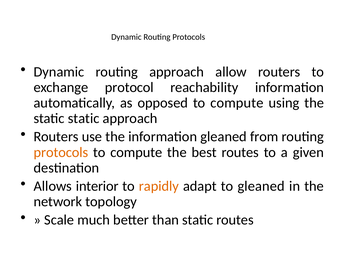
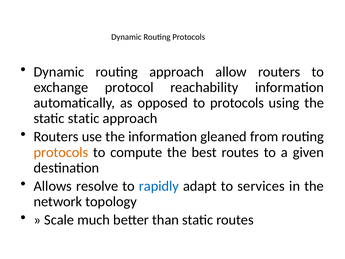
opposed to compute: compute -> protocols
interior: interior -> resolve
rapidly colour: orange -> blue
to gleaned: gleaned -> services
